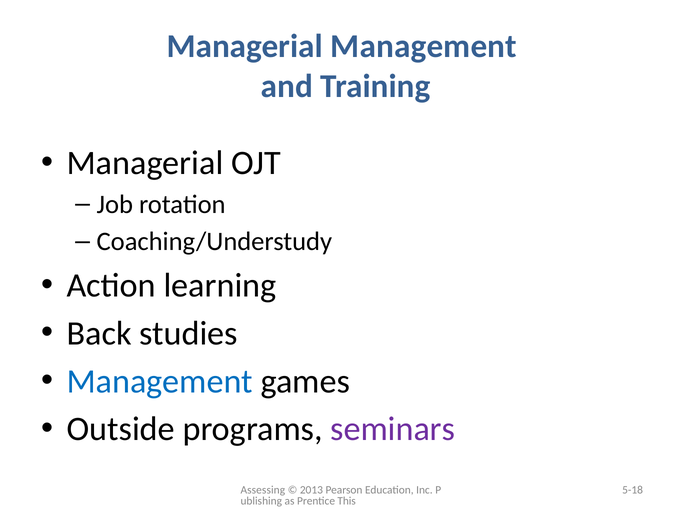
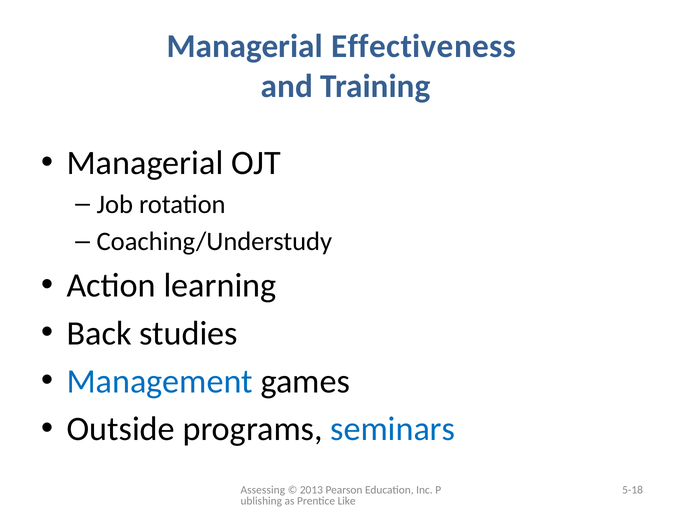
Managerial Management: Management -> Effectiveness
seminars colour: purple -> blue
This: This -> Like
